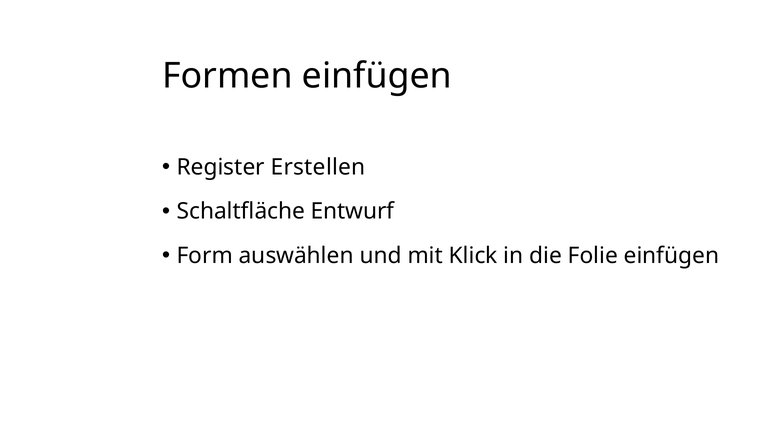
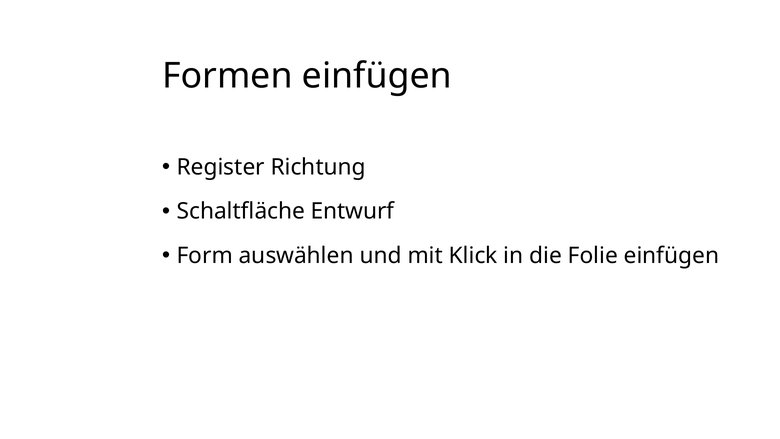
Erstellen: Erstellen -> Richtung
